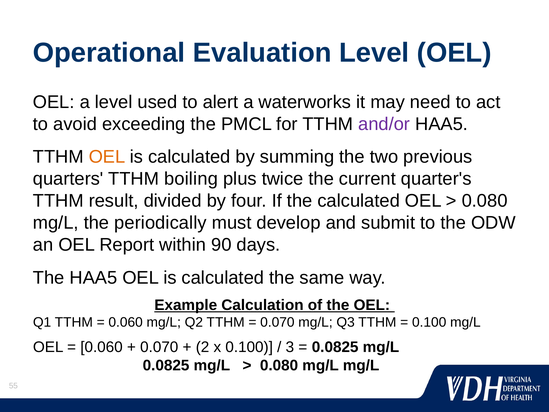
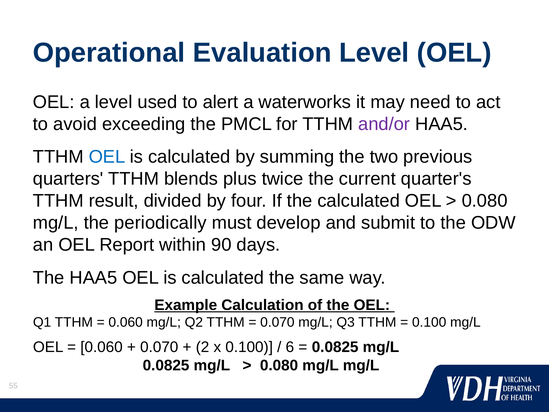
OEL at (107, 157) colour: orange -> blue
boiling: boiling -> blends
3: 3 -> 6
